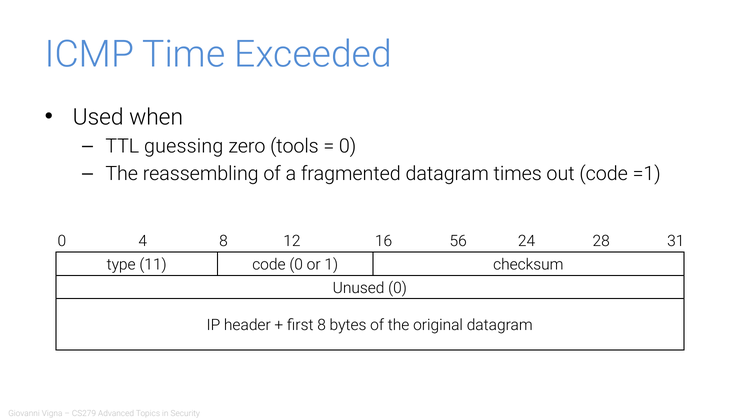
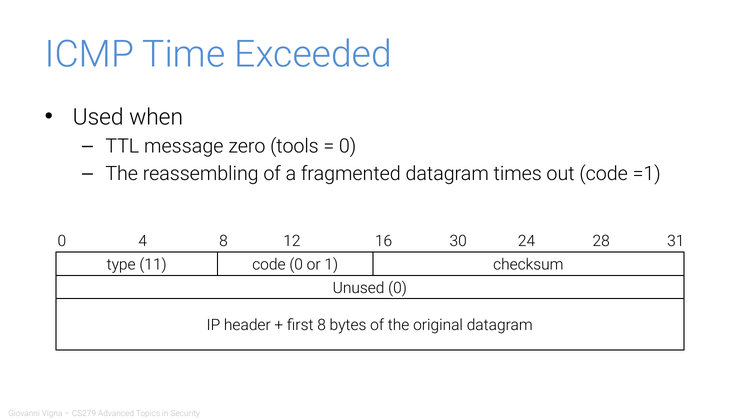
guessing: guessing -> message
56: 56 -> 30
